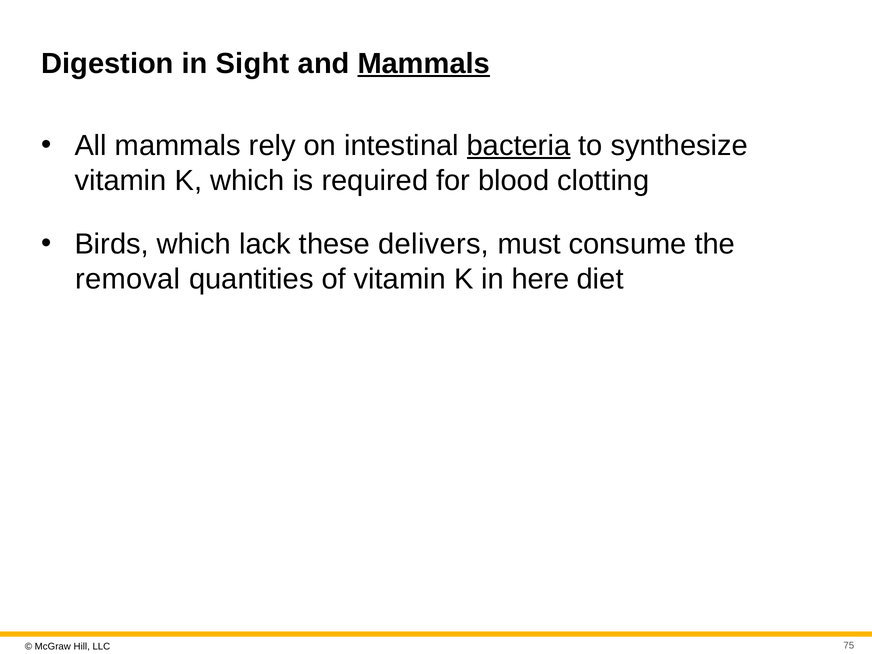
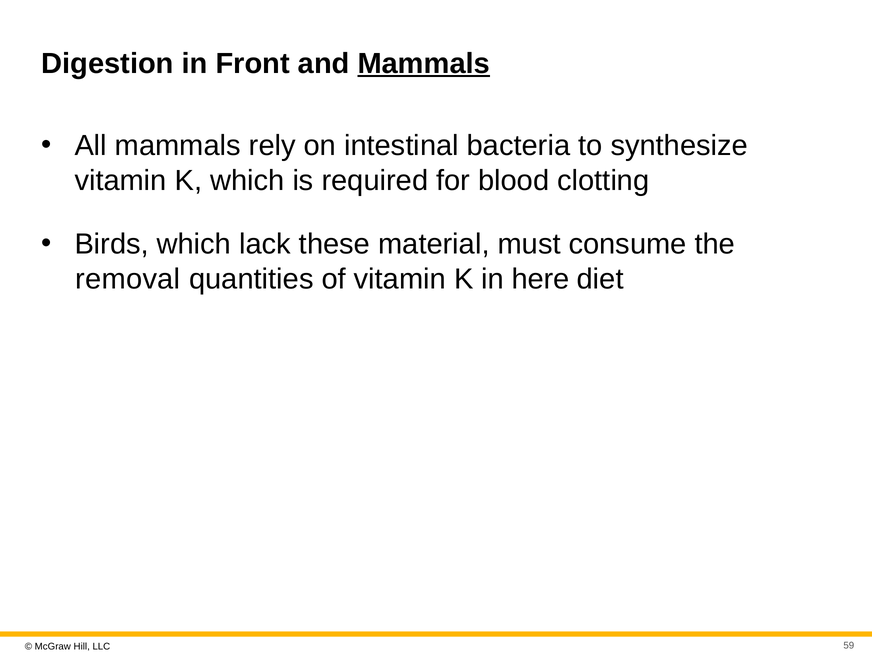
Sight: Sight -> Front
bacteria underline: present -> none
delivers: delivers -> material
75: 75 -> 59
